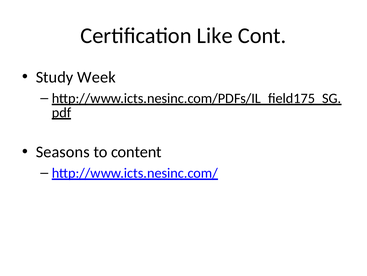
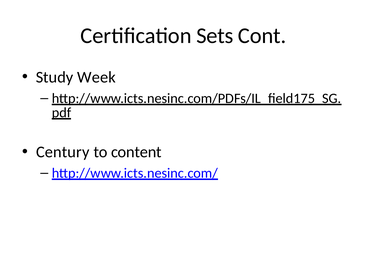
Like: Like -> Sets
Seasons: Seasons -> Century
